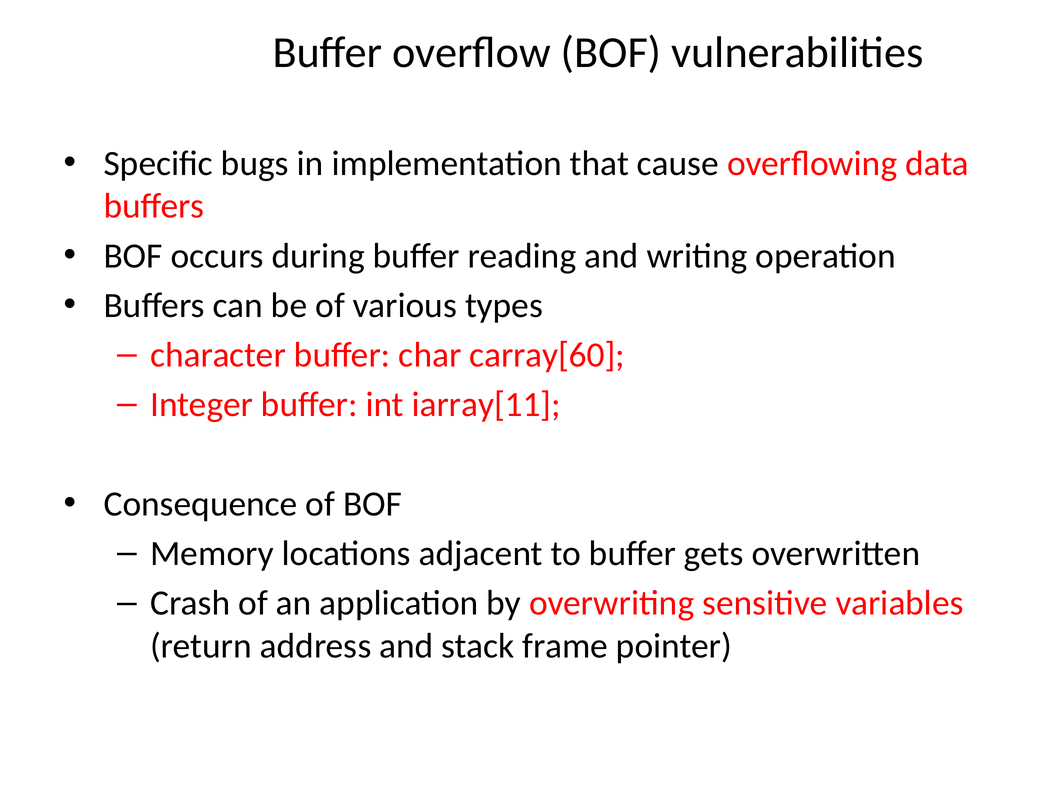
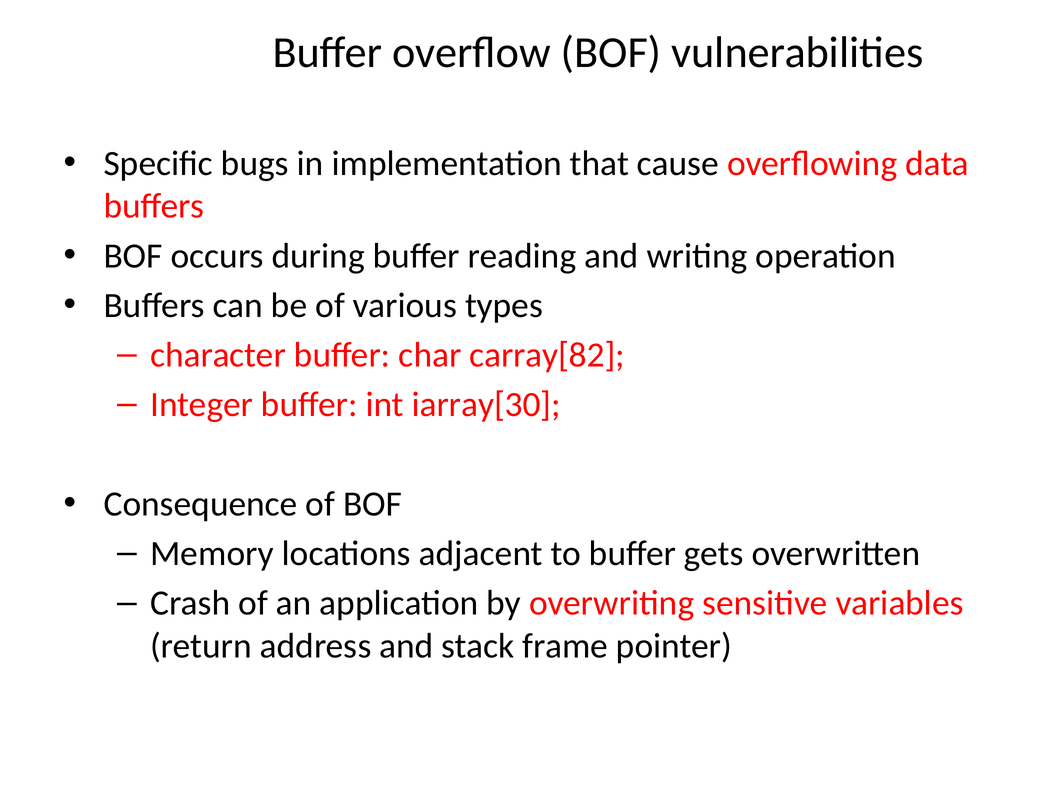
carray[60: carray[60 -> carray[82
iarray[11: iarray[11 -> iarray[30
